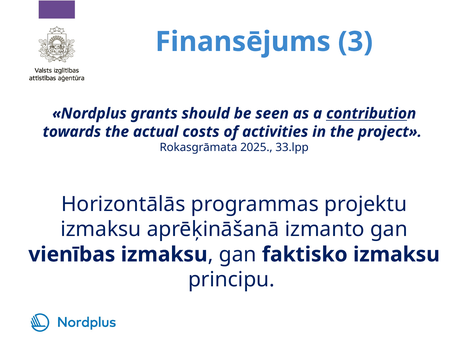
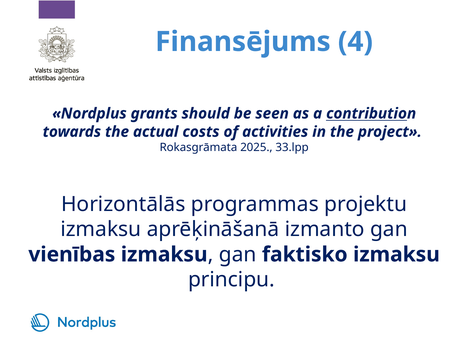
3: 3 -> 4
